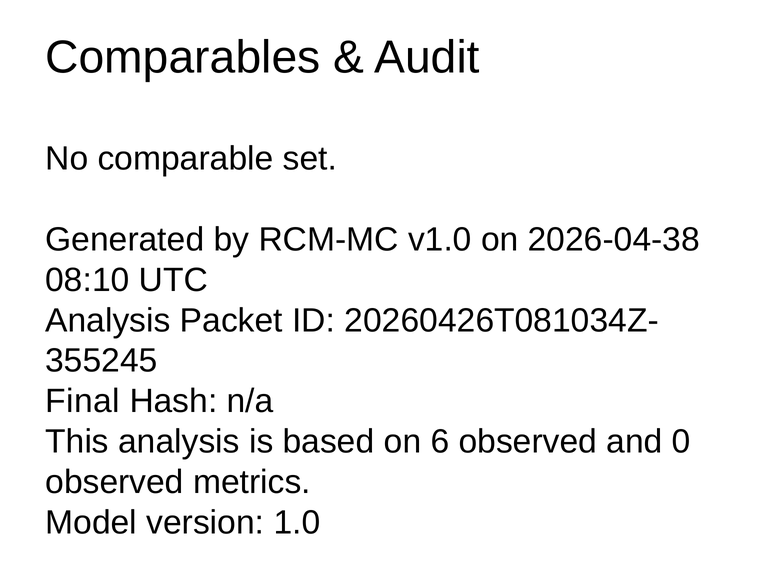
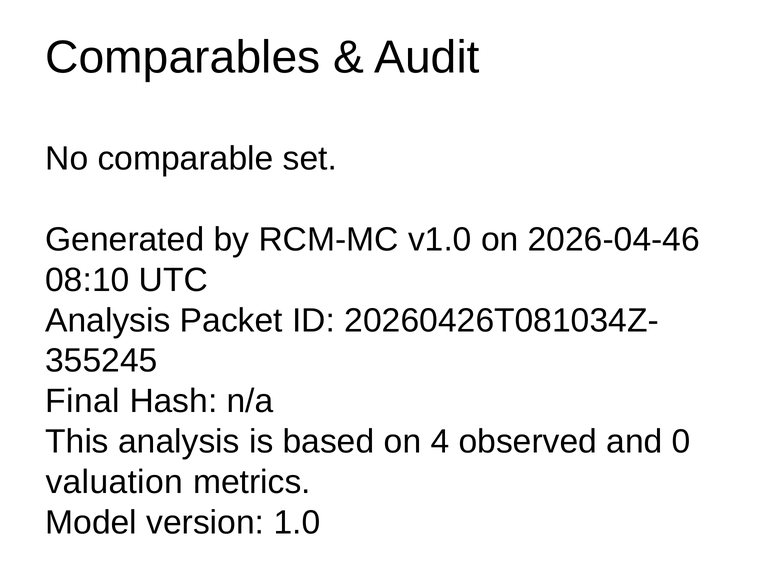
2026-04-38: 2026-04-38 -> 2026-04-46
6: 6 -> 4
observed at (114, 482): observed -> valuation
